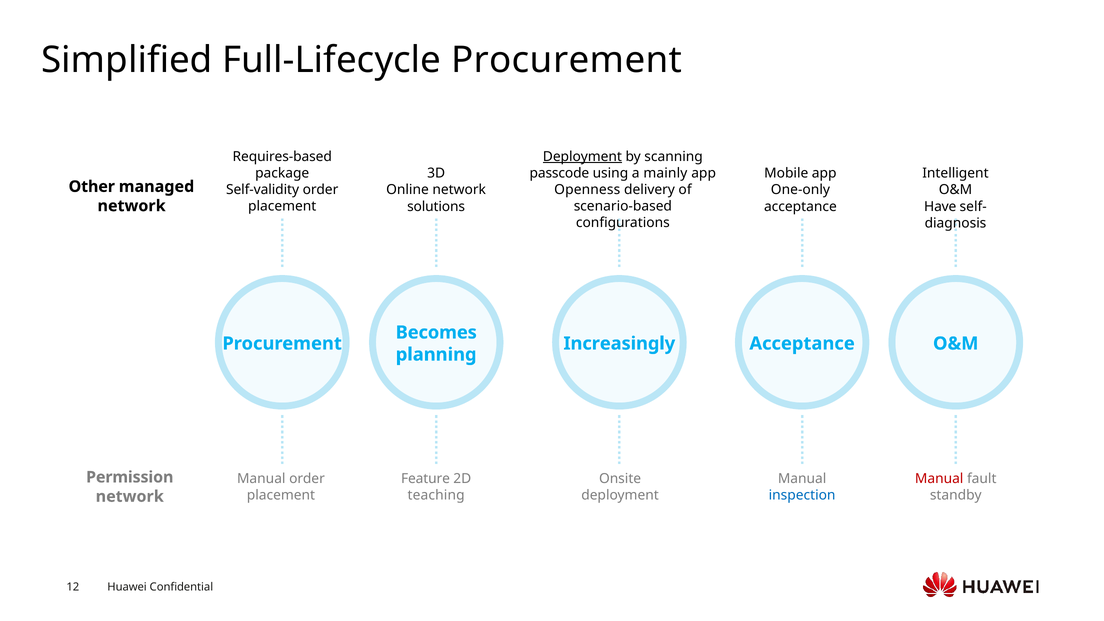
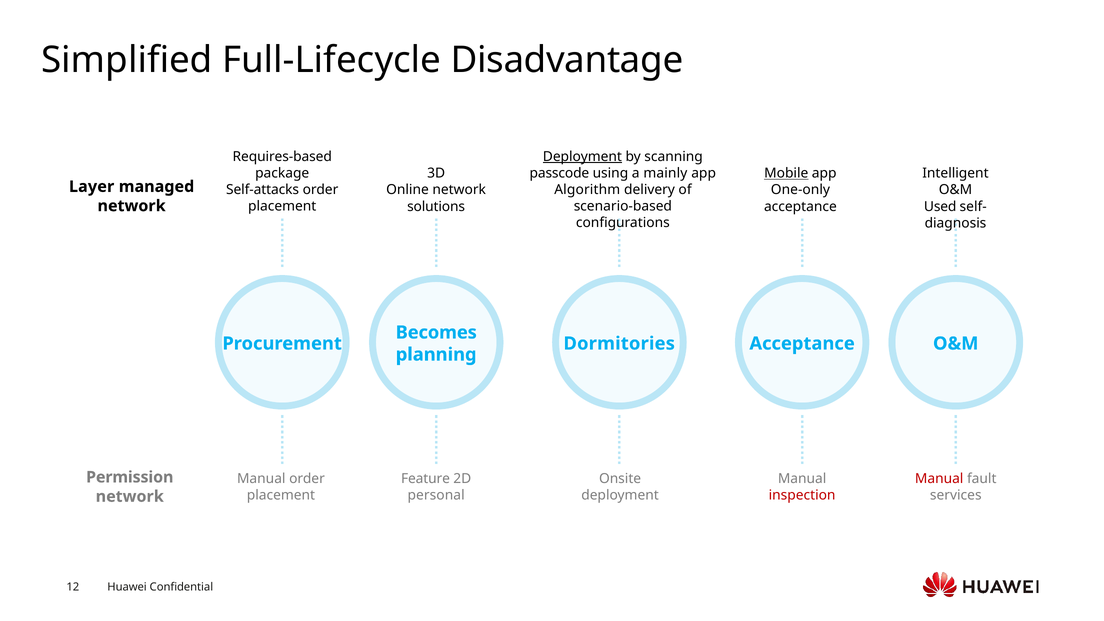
Full-Lifecycle Procurement: Procurement -> Disadvantage
Mobile underline: none -> present
Other: Other -> Layer
Self-validity: Self-validity -> Self-attacks
Openness: Openness -> Algorithm
Have: Have -> Used
Increasingly: Increasingly -> Dormitories
teaching: teaching -> personal
inspection colour: blue -> red
standby: standby -> services
